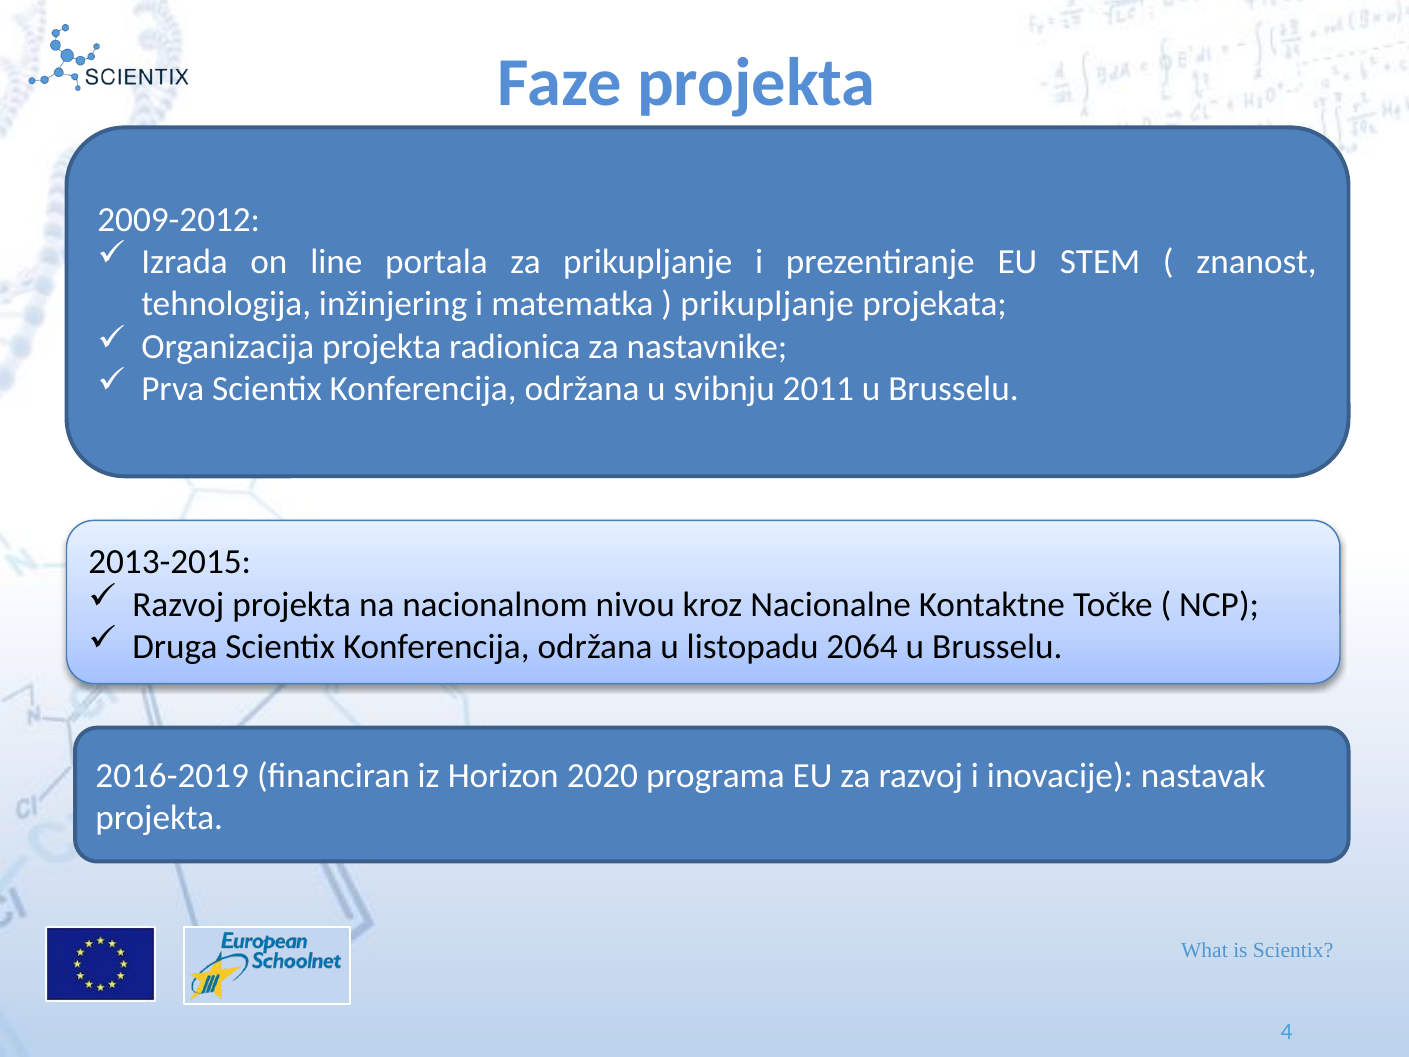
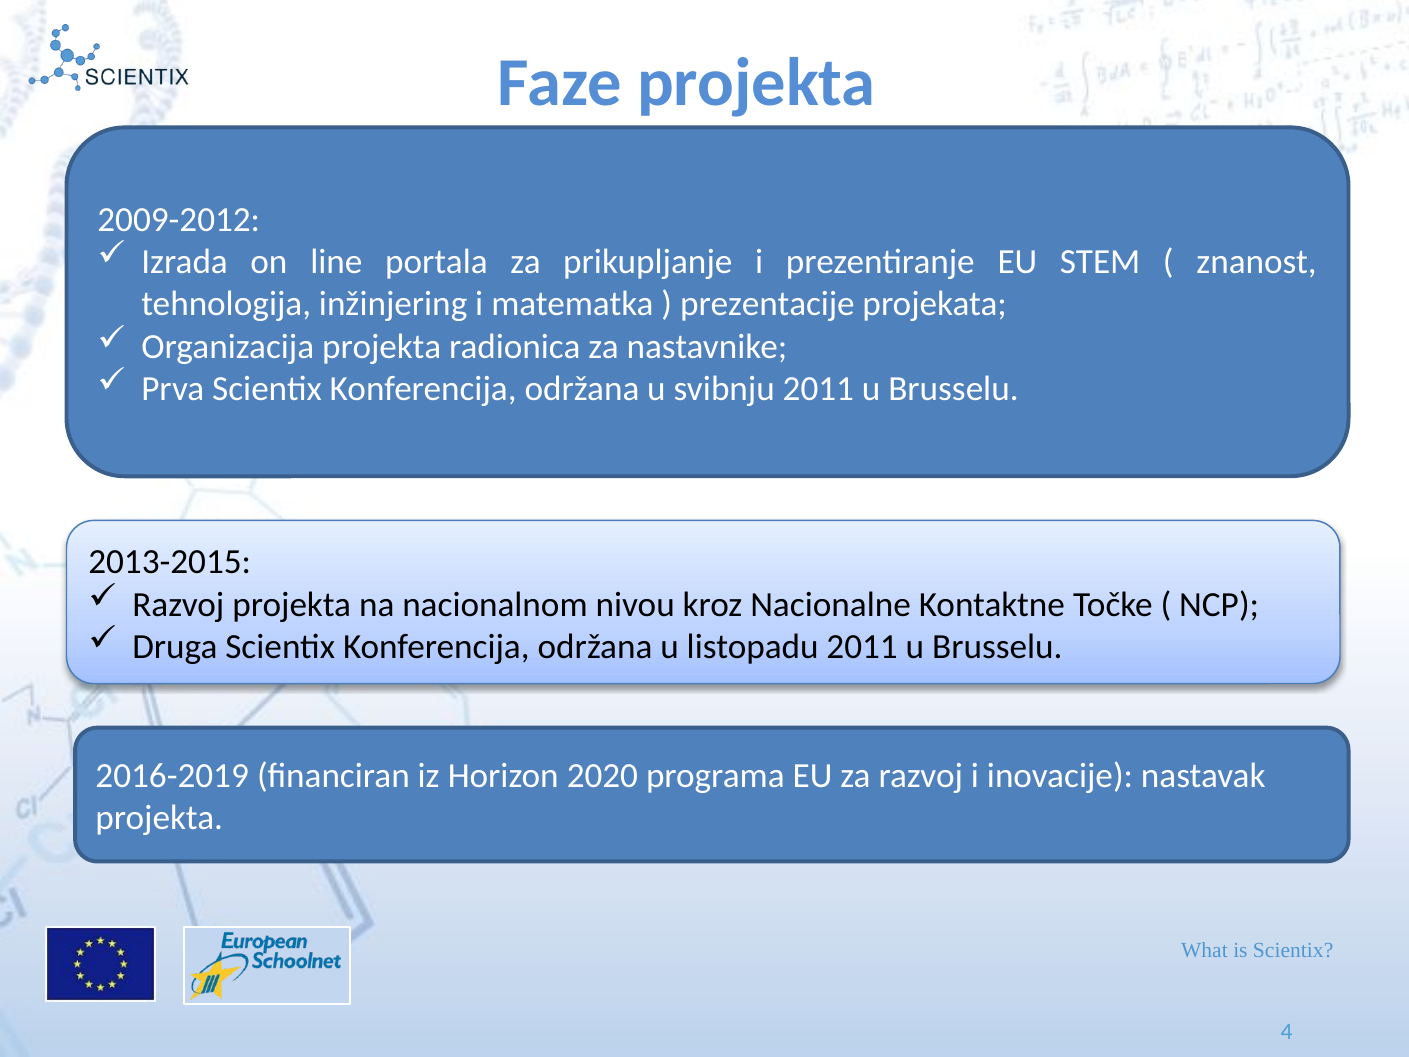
prikupljanje at (767, 304): prikupljanje -> prezentacije
listopadu 2064: 2064 -> 2011
